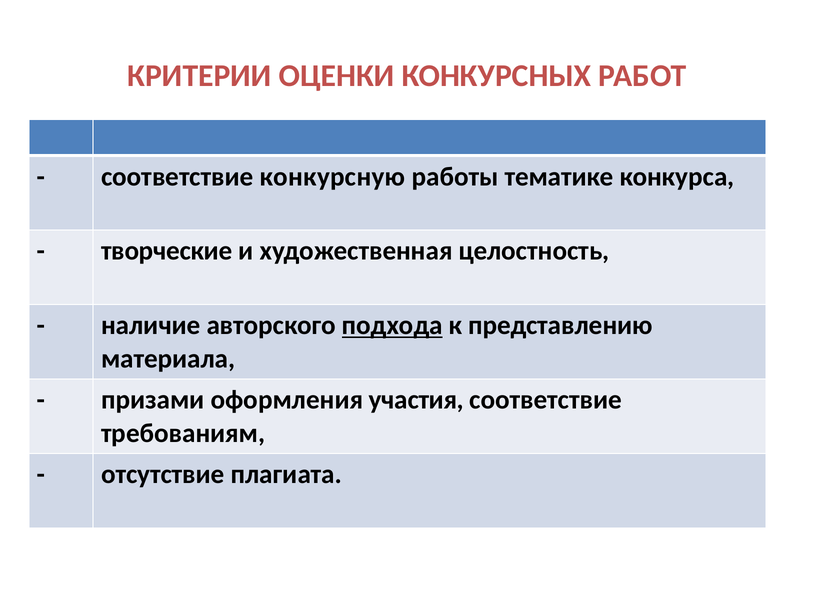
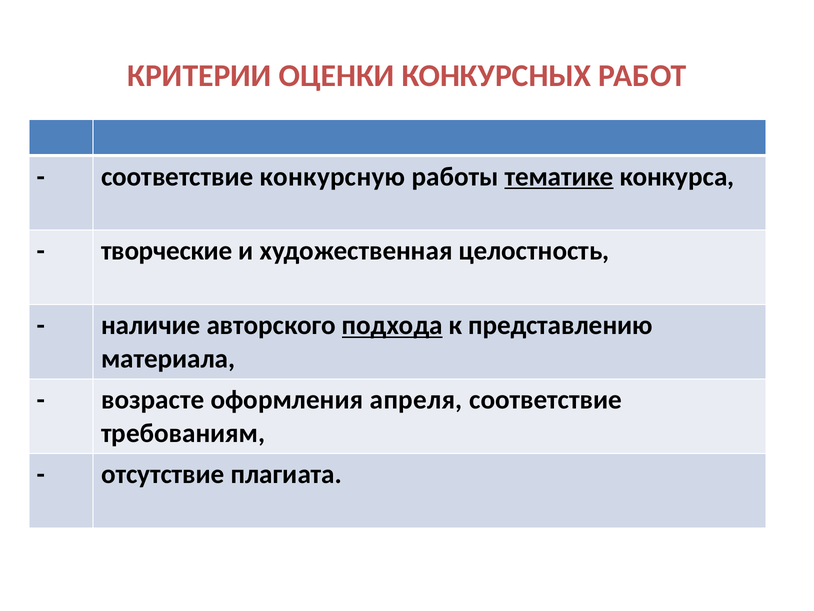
тематике underline: none -> present
призами: призами -> возрасте
участия: участия -> апреля
